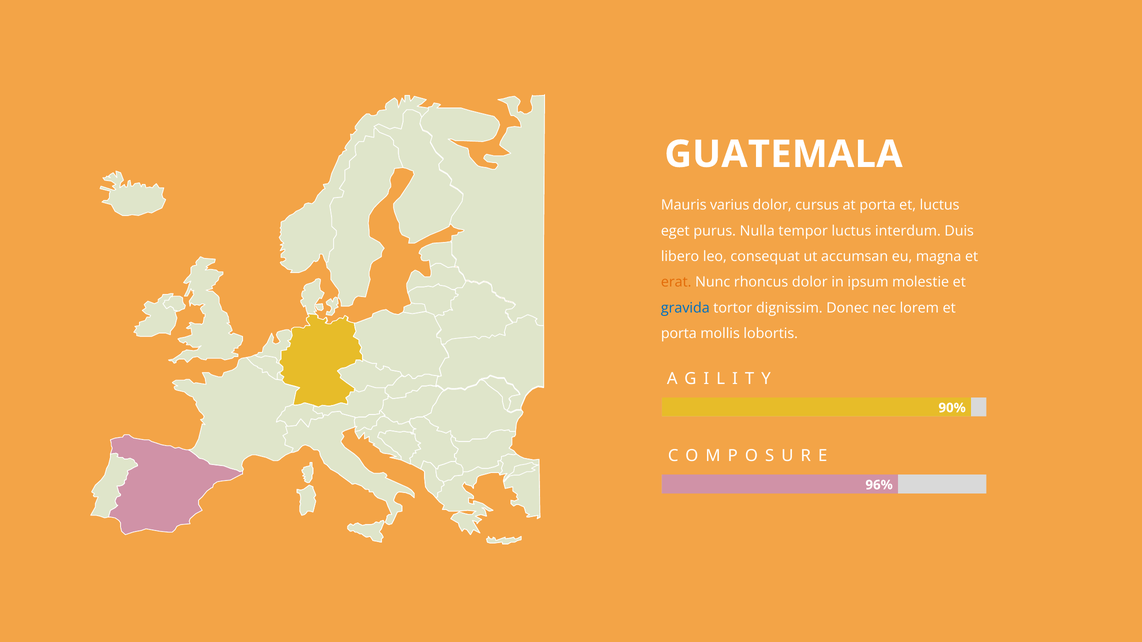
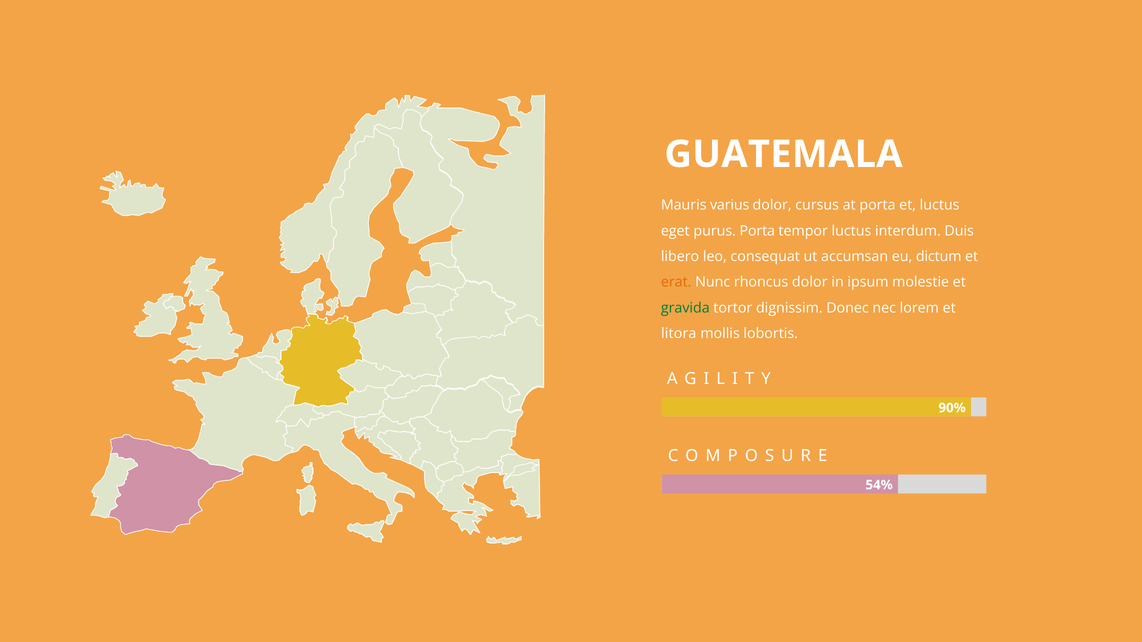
purus Nulla: Nulla -> Porta
magna: magna -> dictum
gravida colour: blue -> green
porta at (679, 334): porta -> litora
96%: 96% -> 54%
